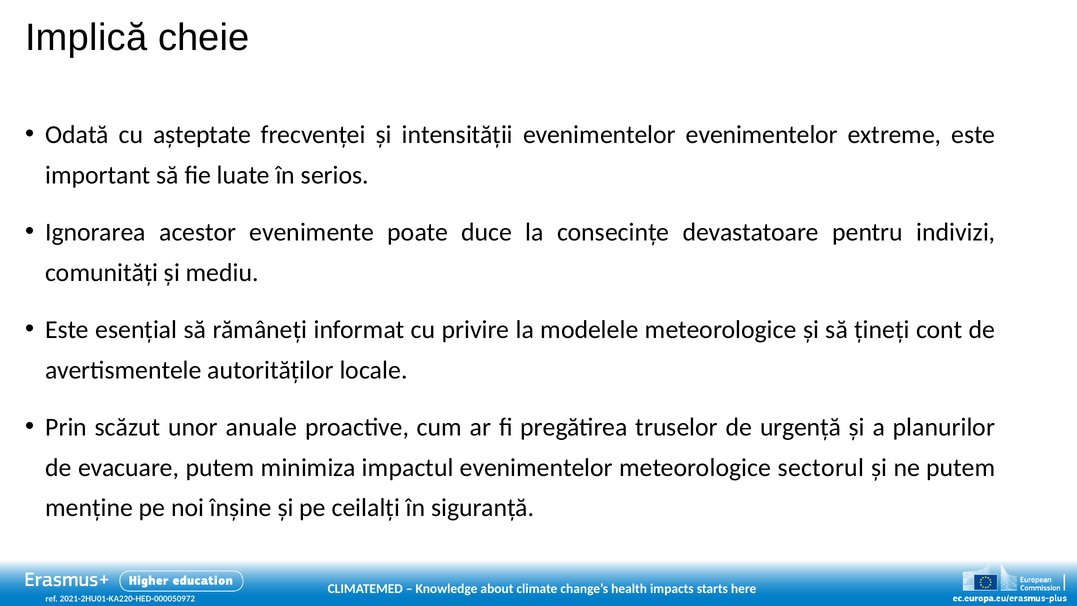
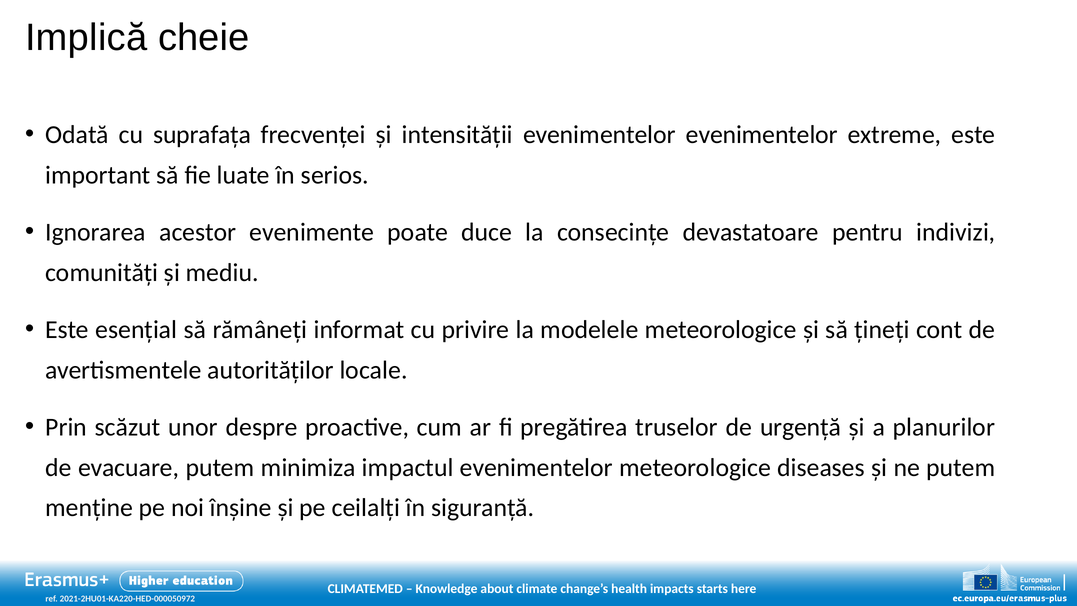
așteptate: așteptate -> suprafața
anuale: anuale -> despre
sectorul: sectorul -> diseases
